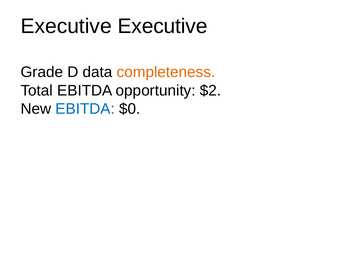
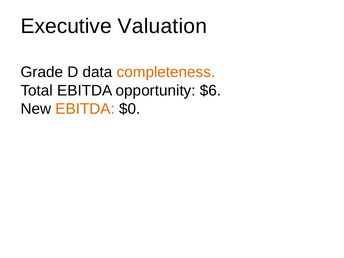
Executive Executive: Executive -> Valuation
$2: $2 -> $6
EBITDA at (85, 109) colour: blue -> orange
